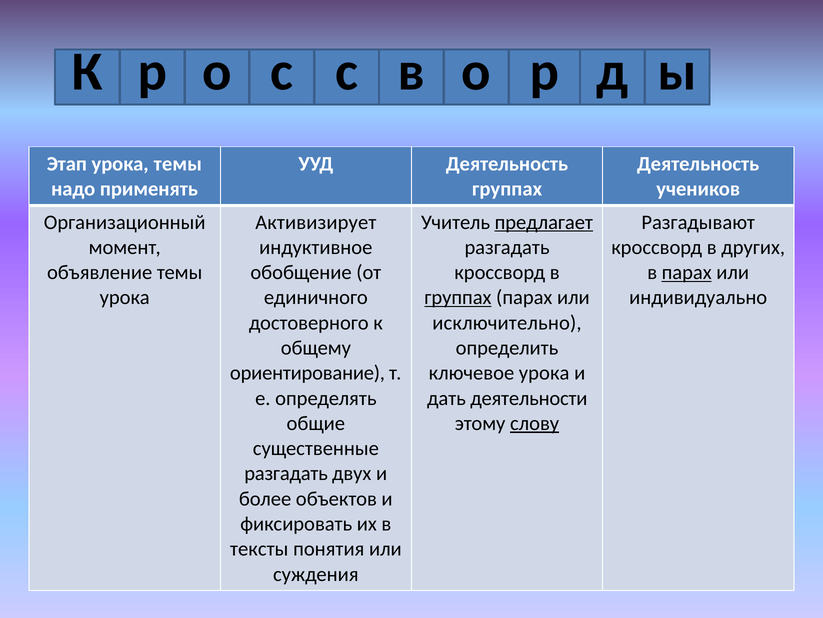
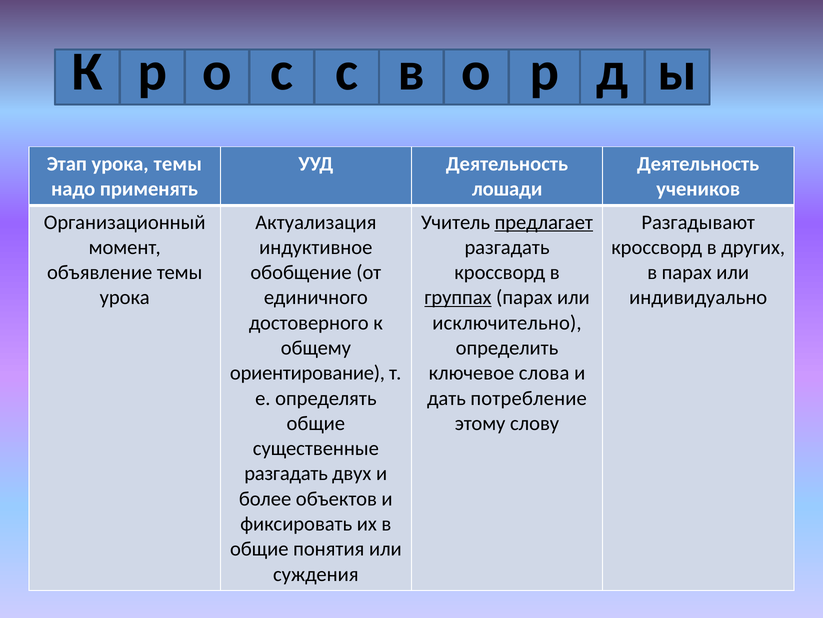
группах at (507, 189): группах -> лошади
Активизирует: Активизирует -> Актуализация
парах at (687, 272) underline: present -> none
ключевое урока: урока -> слова
деятельности: деятельности -> потребление
слову underline: present -> none
тексты at (259, 548): тексты -> общие
